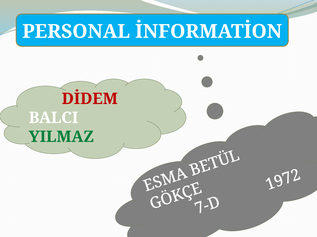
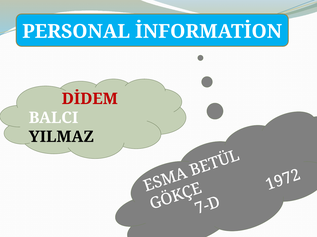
YILMAZ colour: green -> black
